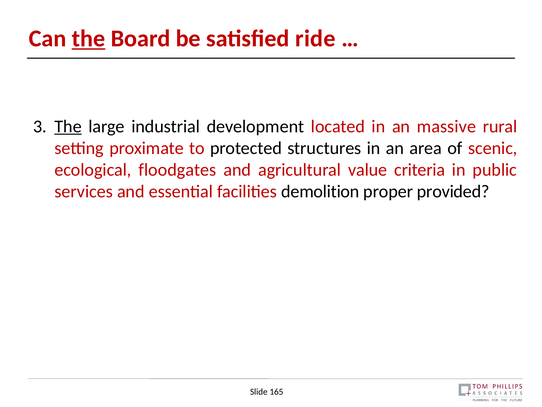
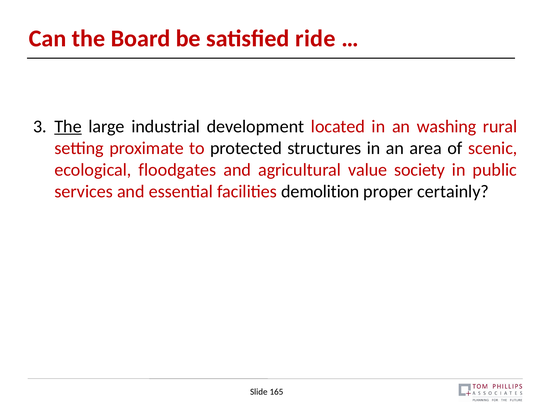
the at (88, 39) underline: present -> none
massive: massive -> washing
criteria: criteria -> society
provided: provided -> certainly
